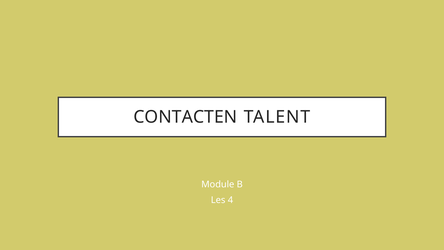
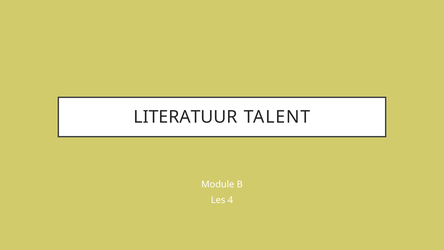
CONTACTEN: CONTACTEN -> LITERATUUR
